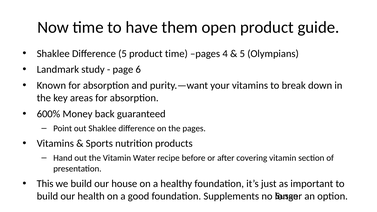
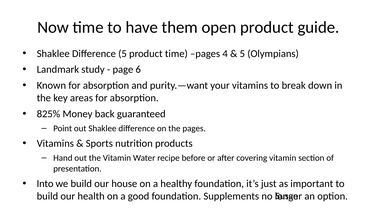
600%: 600% -> 825%
This: This -> Into
